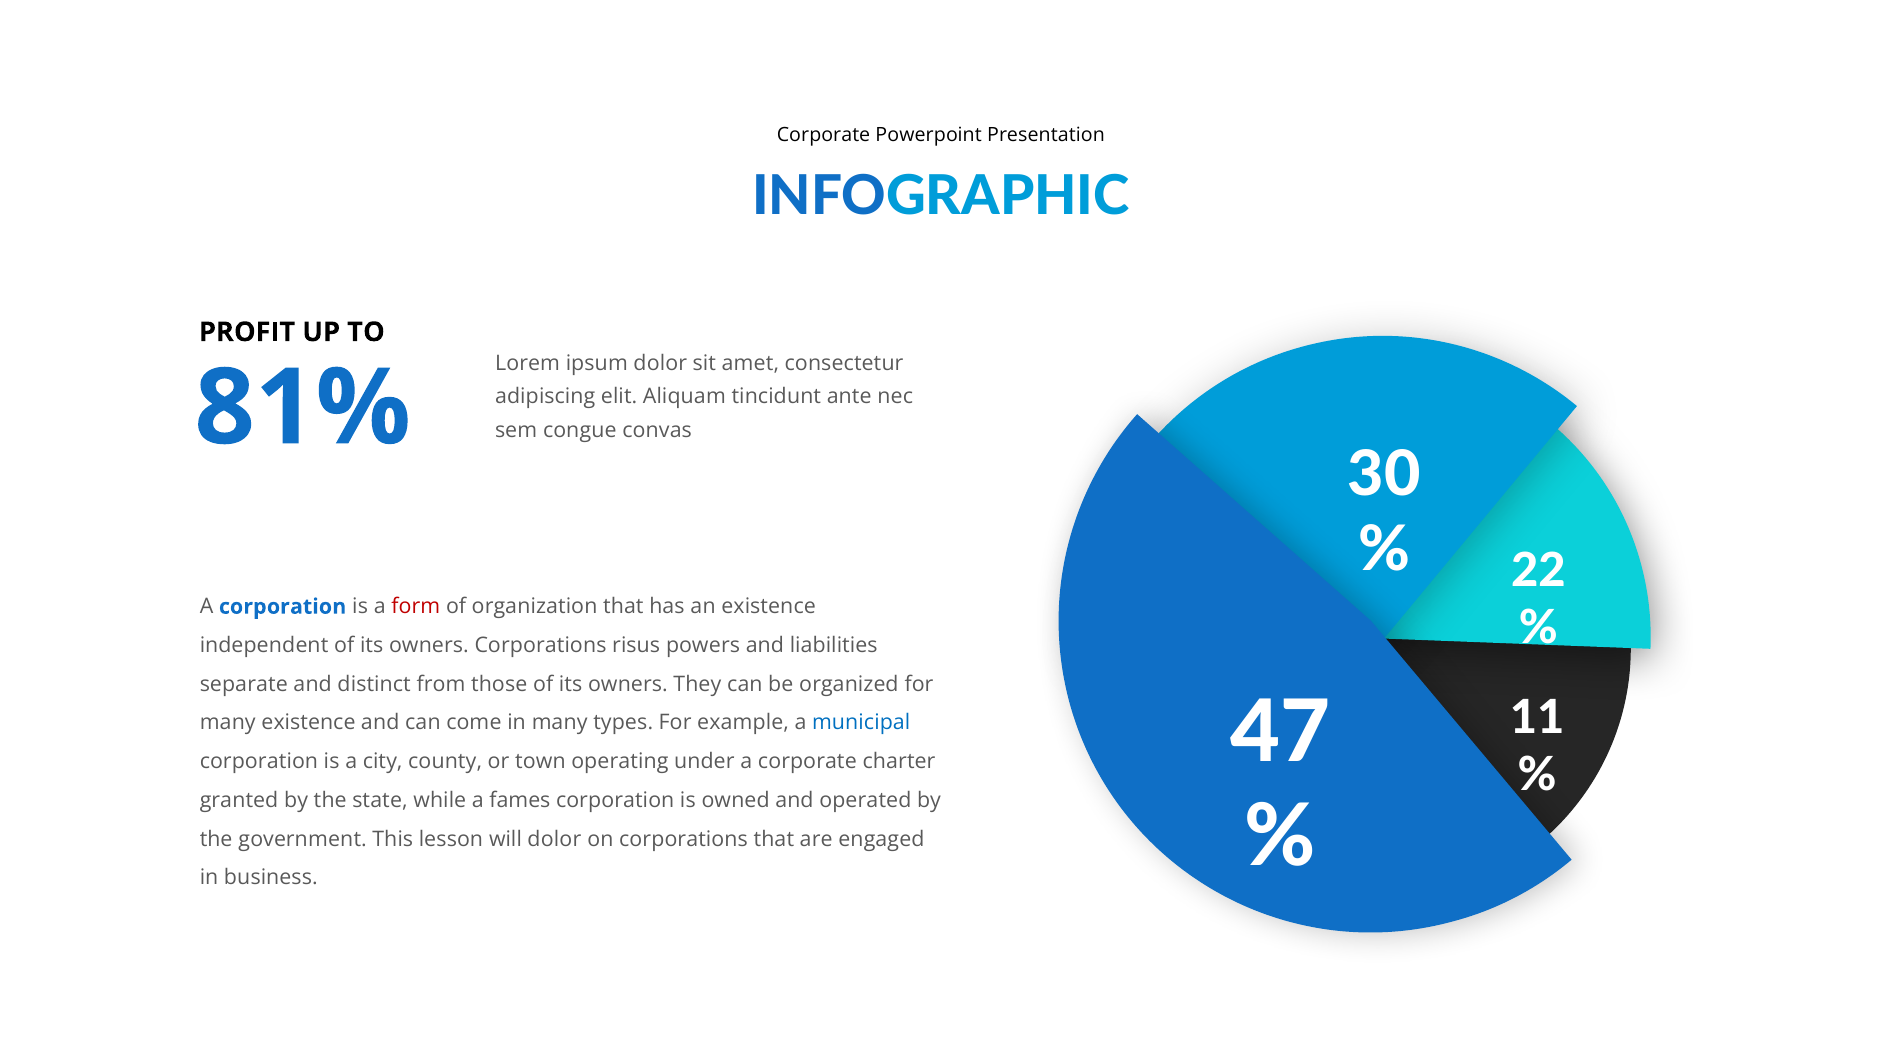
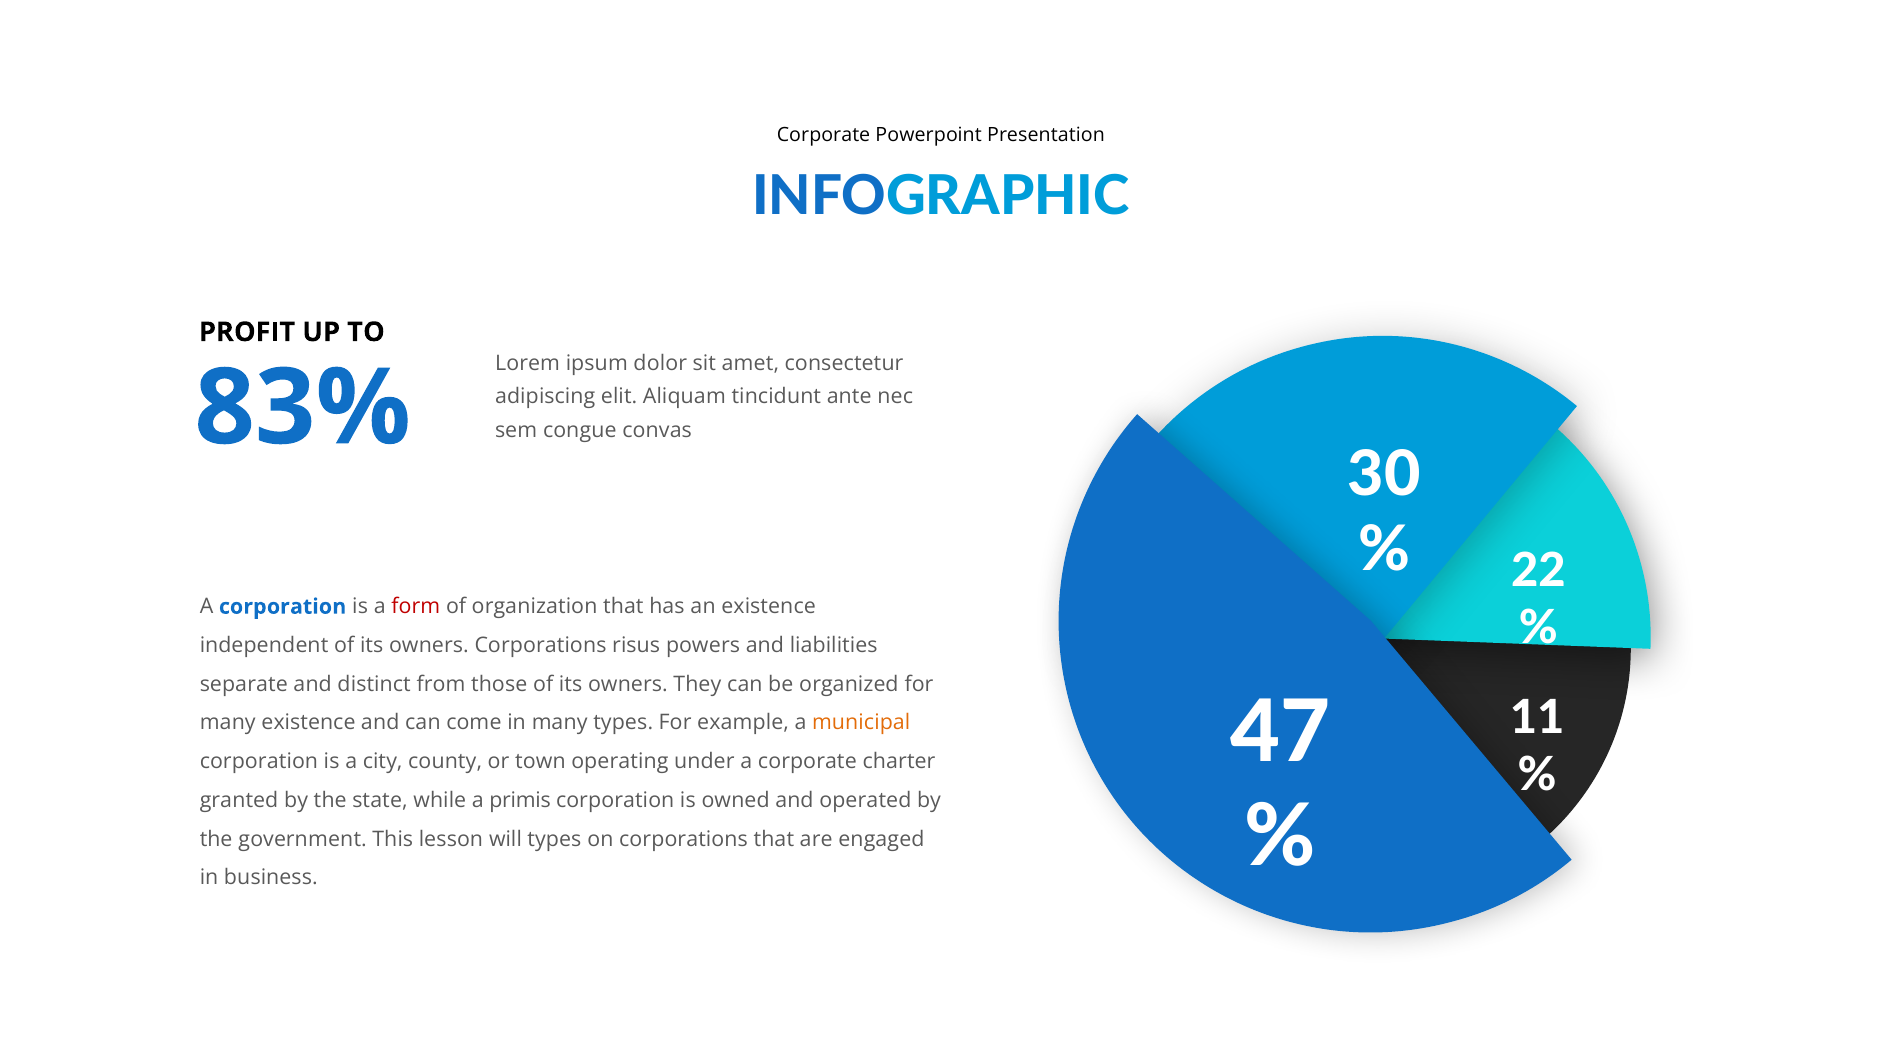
81%: 81% -> 83%
municipal colour: blue -> orange
fames: fames -> primis
will dolor: dolor -> types
